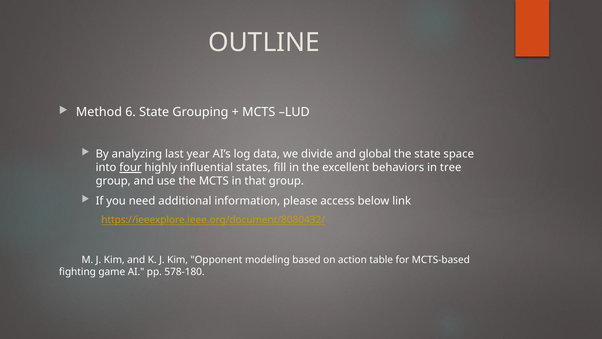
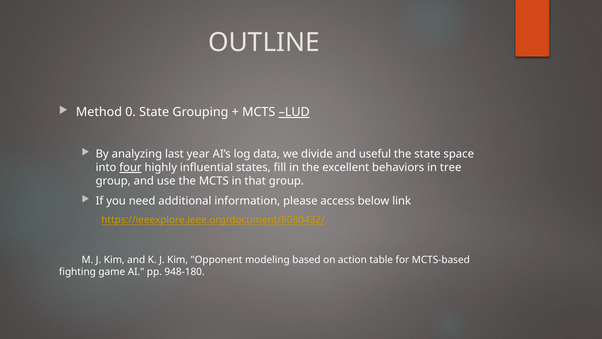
6: 6 -> 0
LUD underline: none -> present
global: global -> useful
578-180: 578-180 -> 948-180
